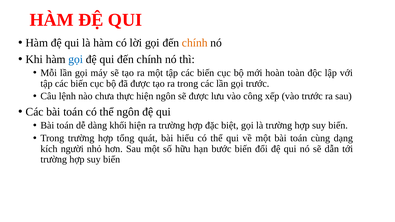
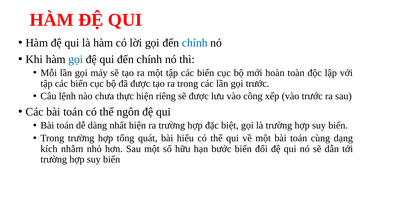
chính at (195, 43) colour: orange -> blue
hiện ngôn: ngôn -> riêng
khối: khối -> nhất
người: người -> nhằm
